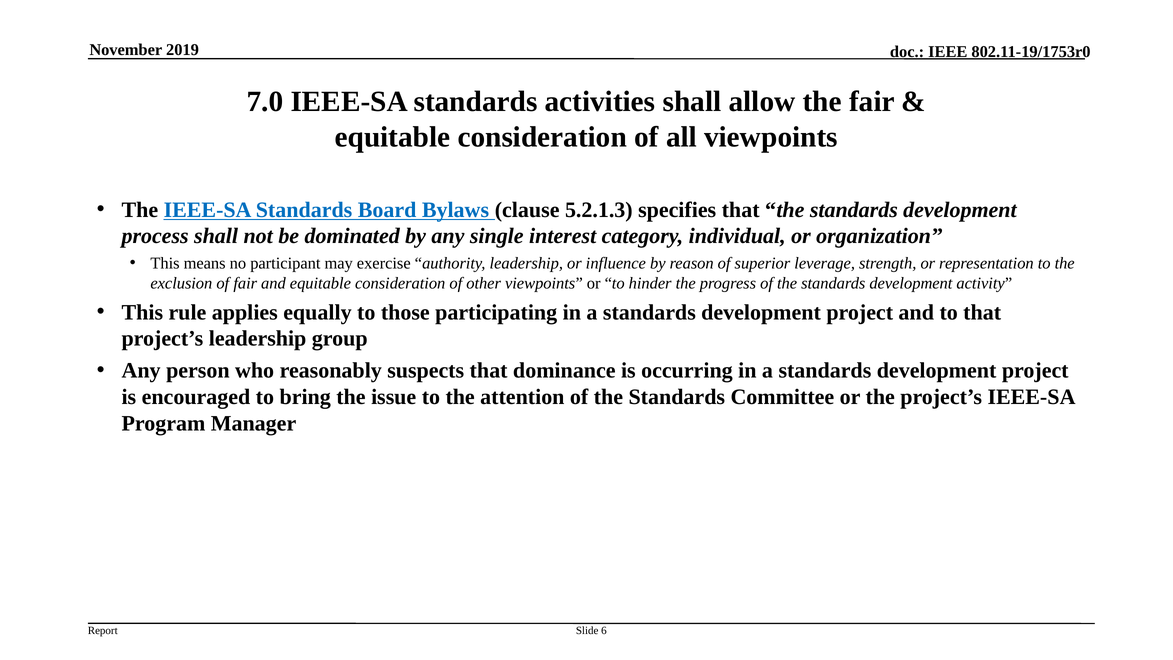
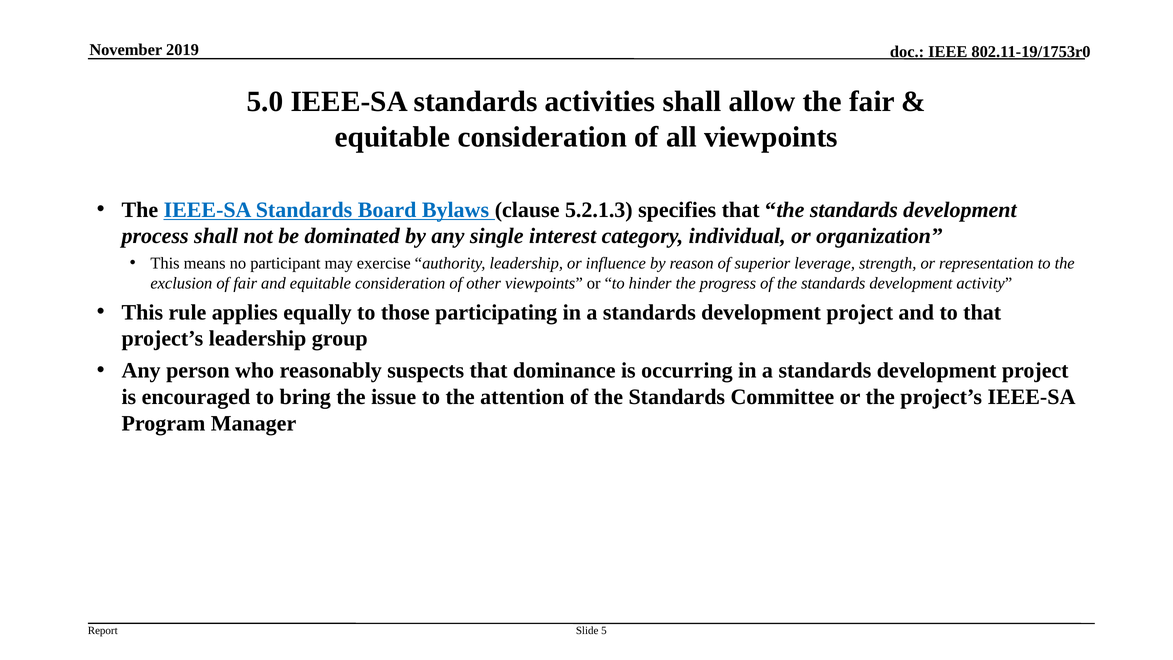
7.0: 7.0 -> 5.0
6: 6 -> 5
